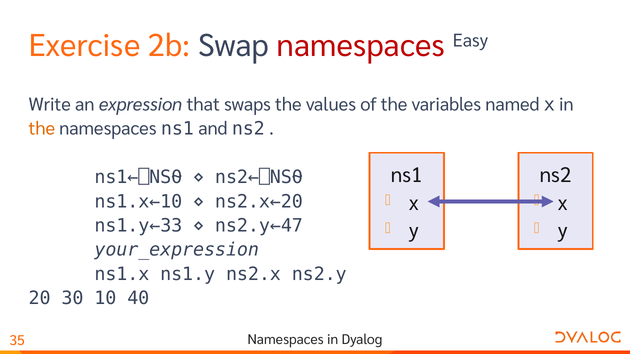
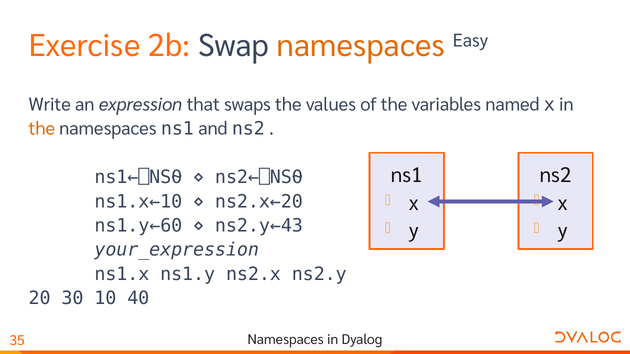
namespaces at (361, 46) colour: red -> orange
ns1.y←33: ns1.y←33 -> ns1.y←60
ns2.y←47: ns2.y←47 -> ns2.y←43
